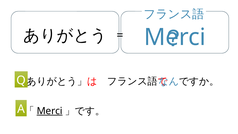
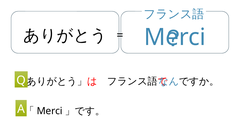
Merci at (50, 111) underline: present -> none
